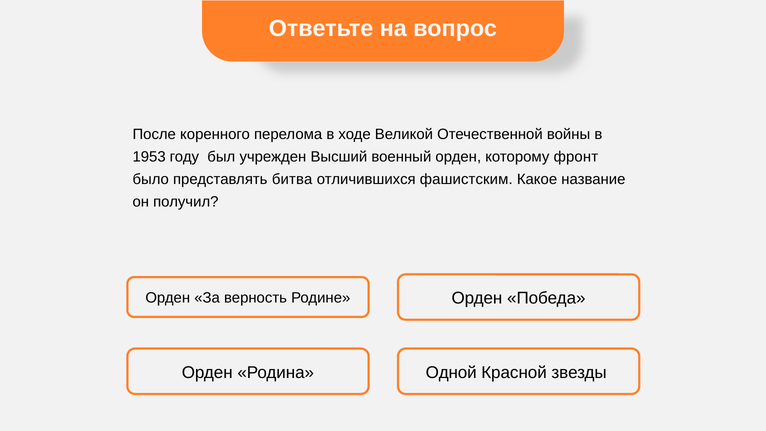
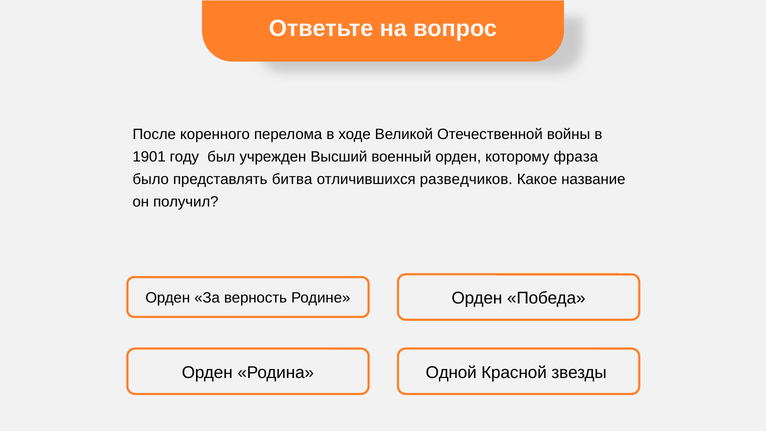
1953: 1953 -> 1901
фронт: фронт -> фраза
фашистским: фашистским -> разведчиков
